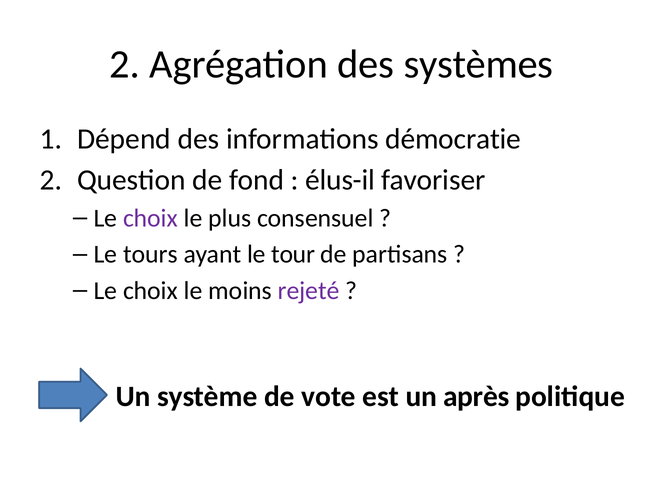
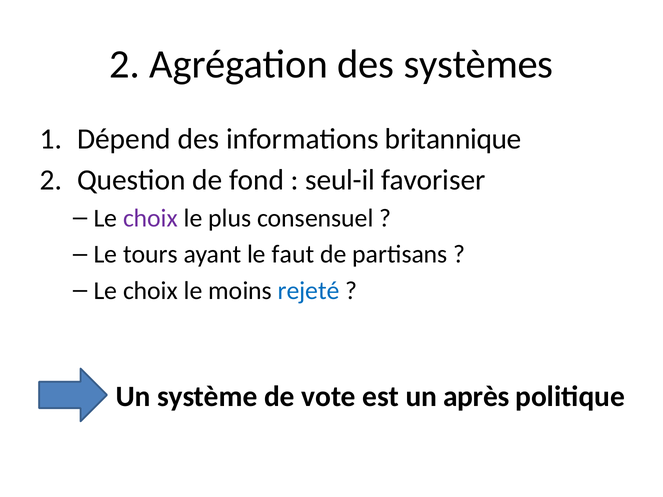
démocratie: démocratie -> britannique
élus-il: élus-il -> seul-il
tour: tour -> faut
rejeté colour: purple -> blue
